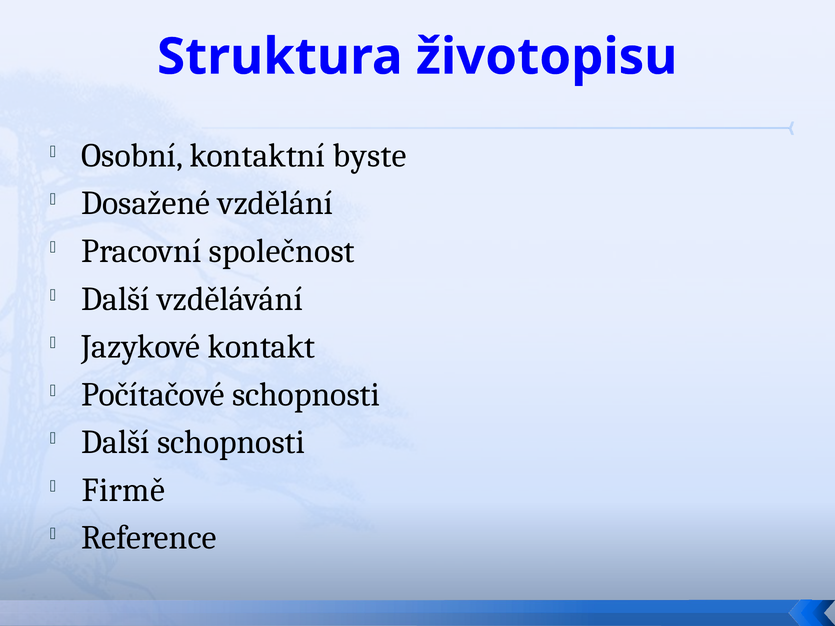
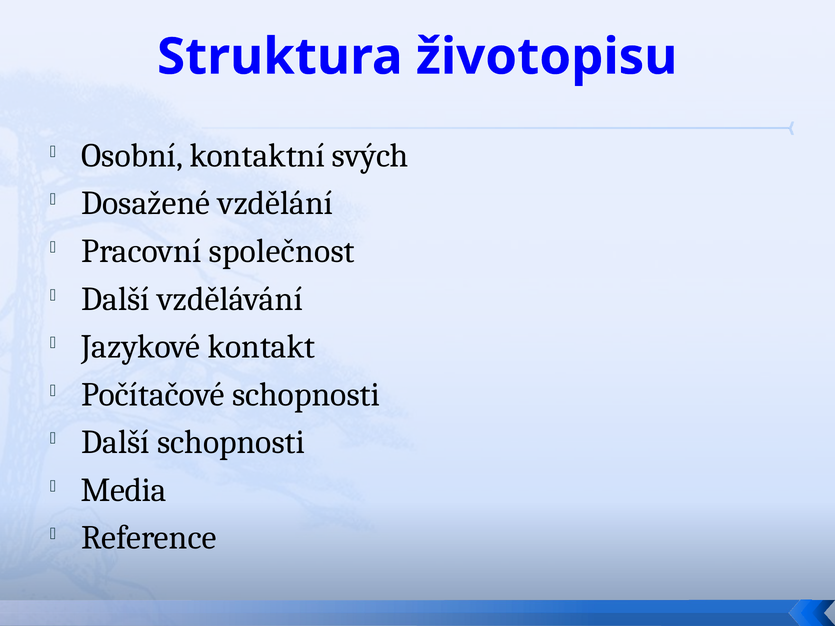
byste: byste -> svých
Firmě: Firmě -> Media
